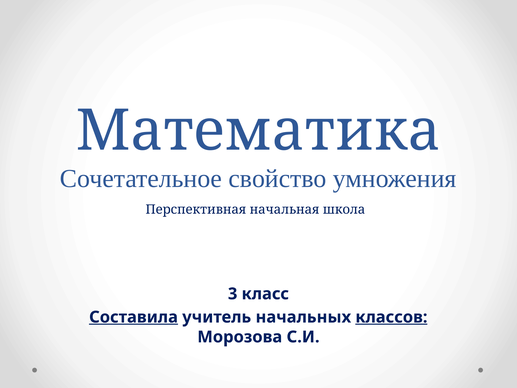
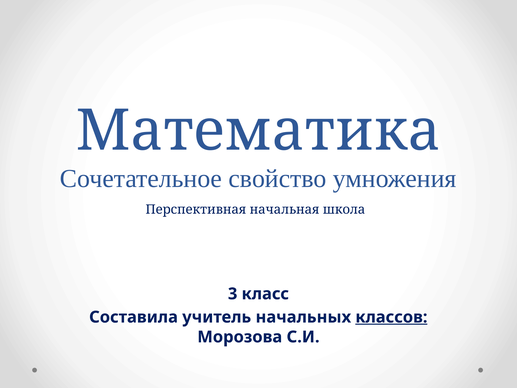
Составила underline: present -> none
